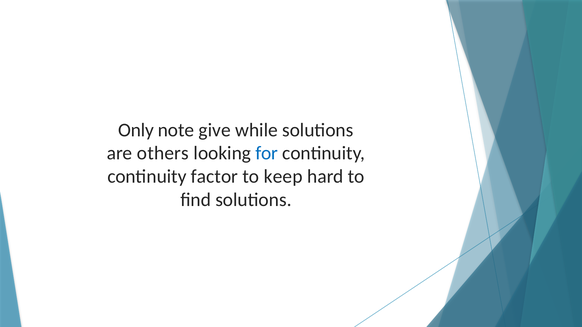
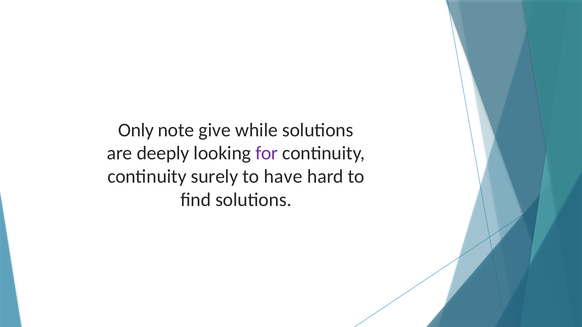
others: others -> deeply
for colour: blue -> purple
factor: factor -> surely
keep: keep -> have
